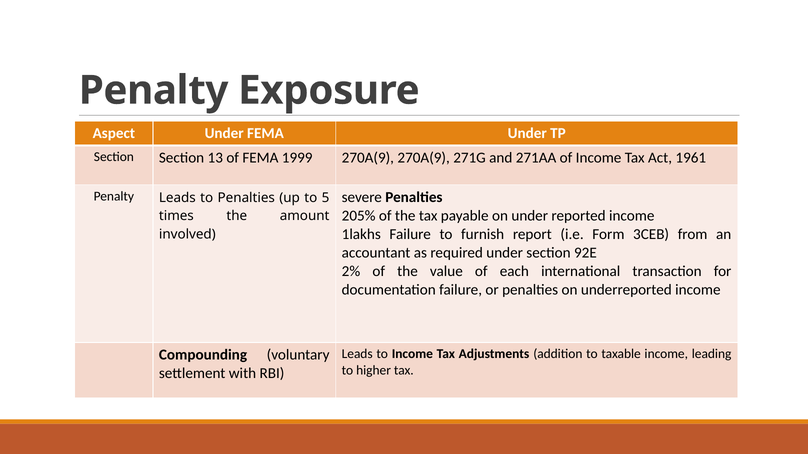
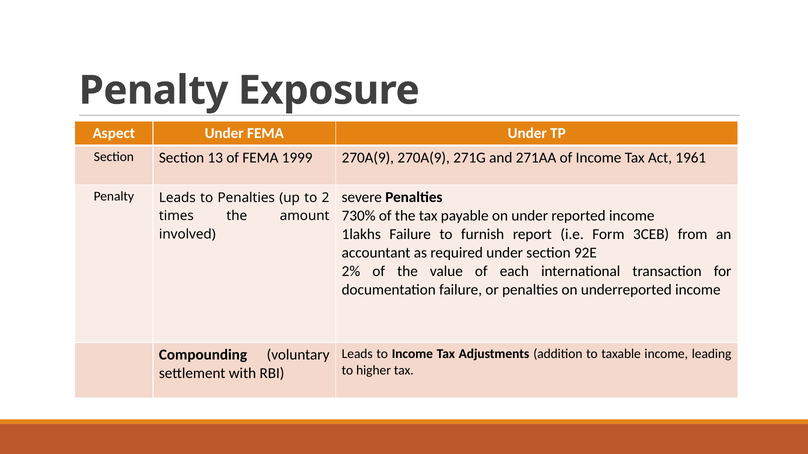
5: 5 -> 2
205%: 205% -> 730%
